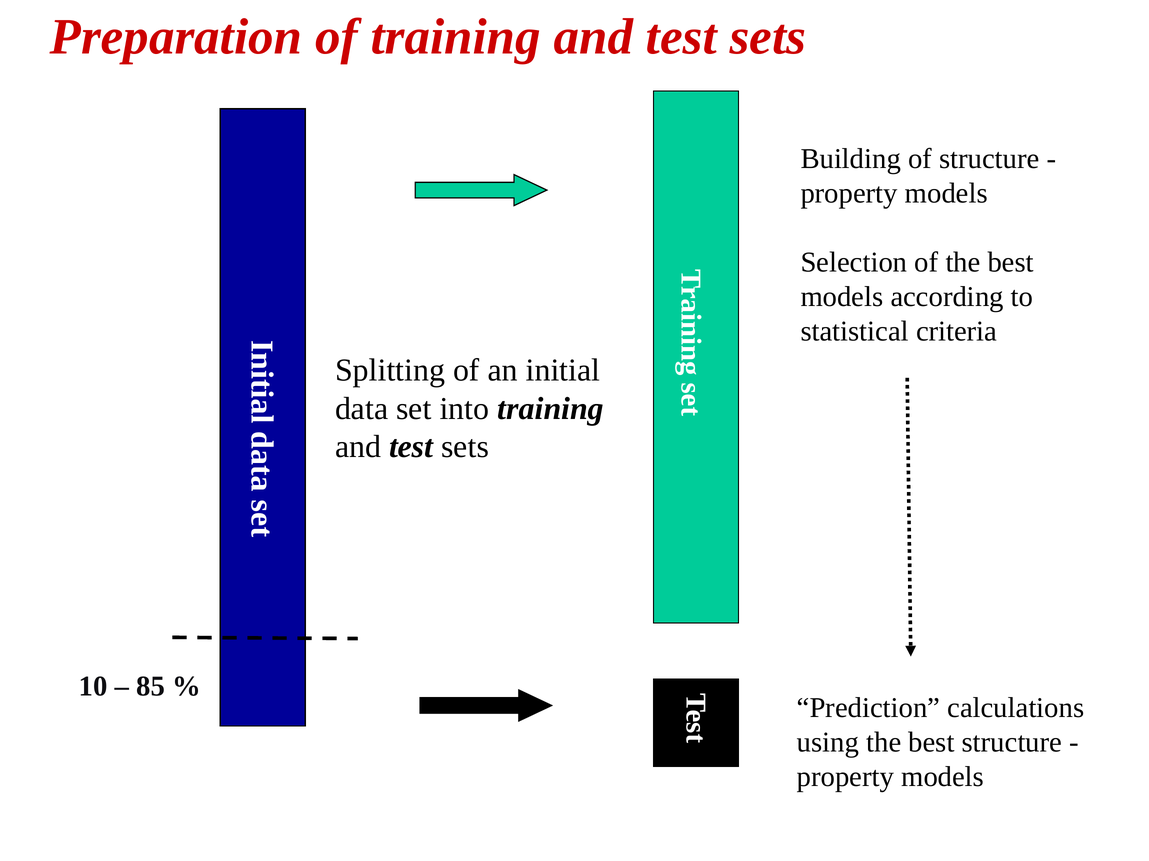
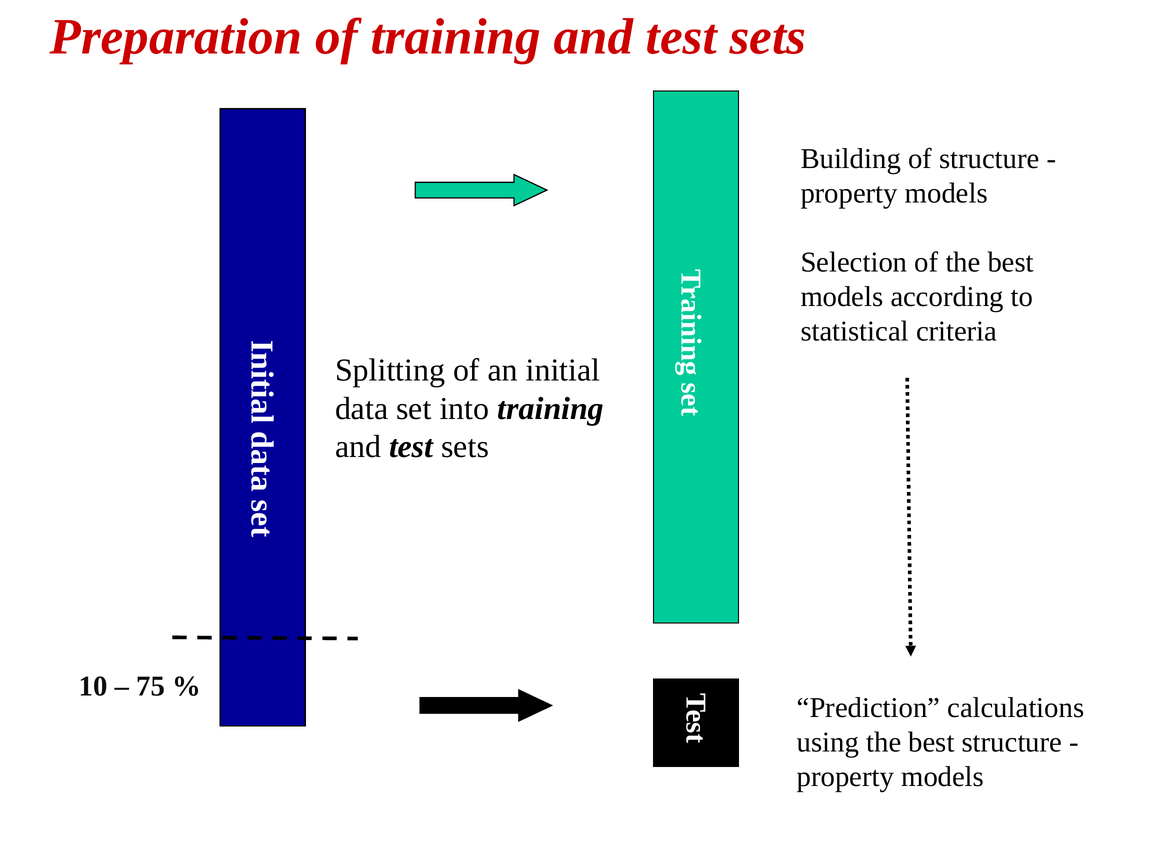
85: 85 -> 75
